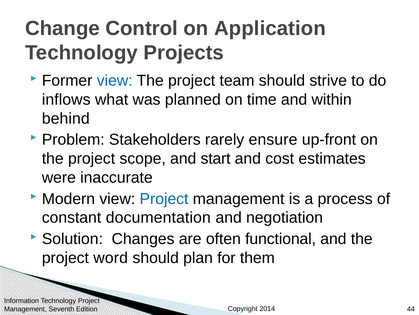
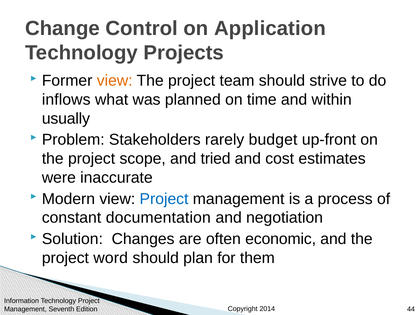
view at (115, 80) colour: blue -> orange
behind: behind -> usually
ensure: ensure -> budget
start: start -> tried
functional: functional -> economic
